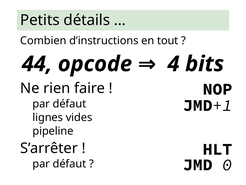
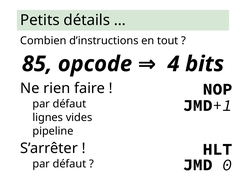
44: 44 -> 85
